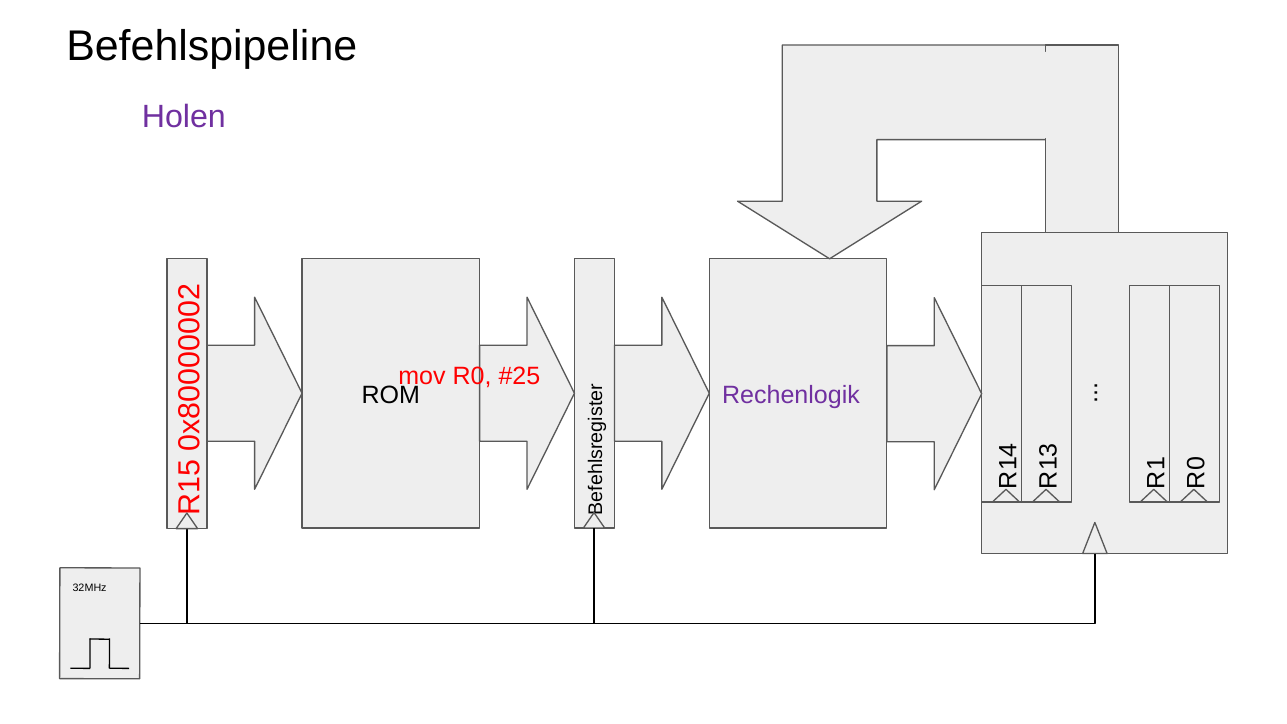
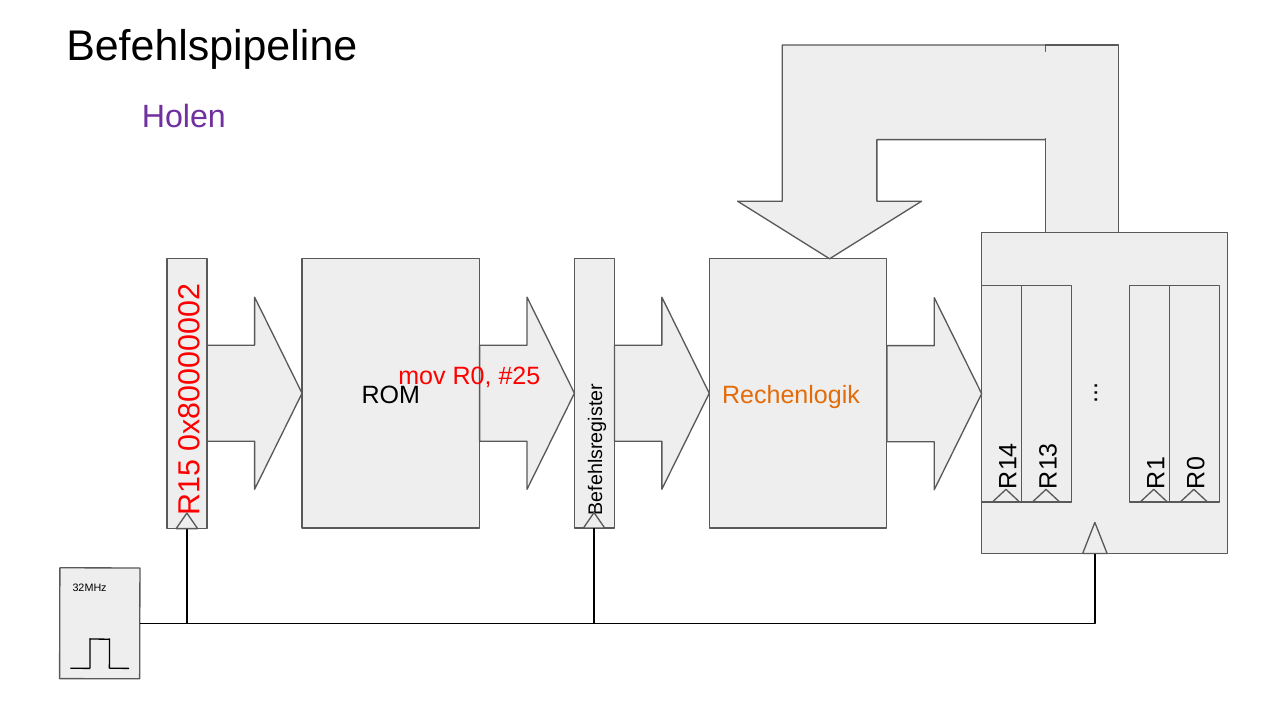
Rechenlogik colour: purple -> orange
